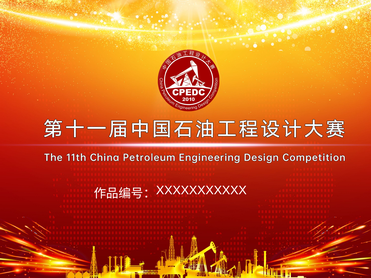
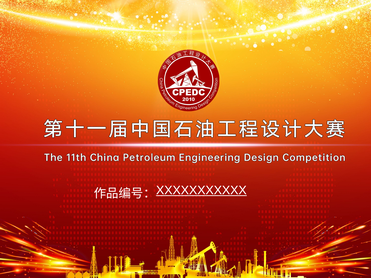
XXXXXXXXXXX underline: none -> present
